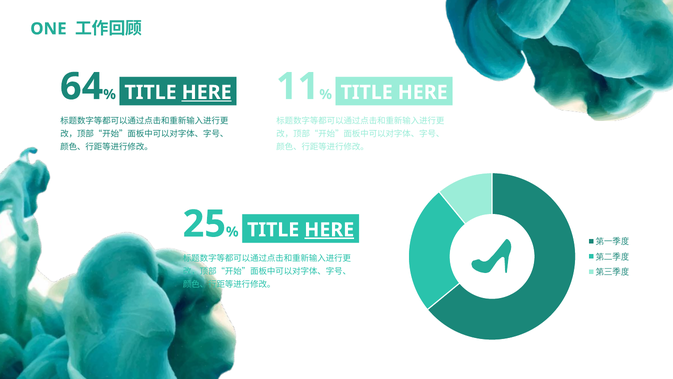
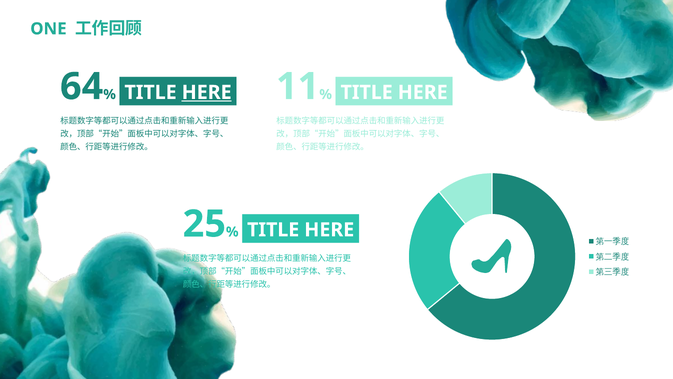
HERE at (329, 230) underline: present -> none
